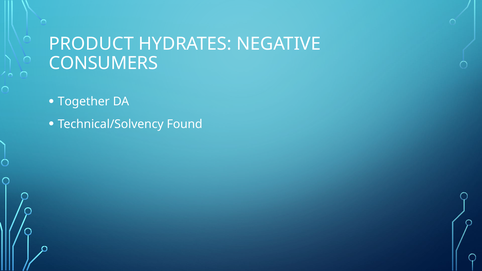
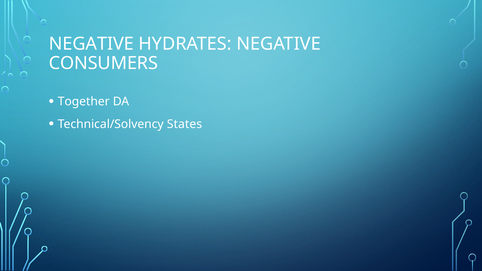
PRODUCT at (91, 44): PRODUCT -> NEGATIVE
Found: Found -> States
